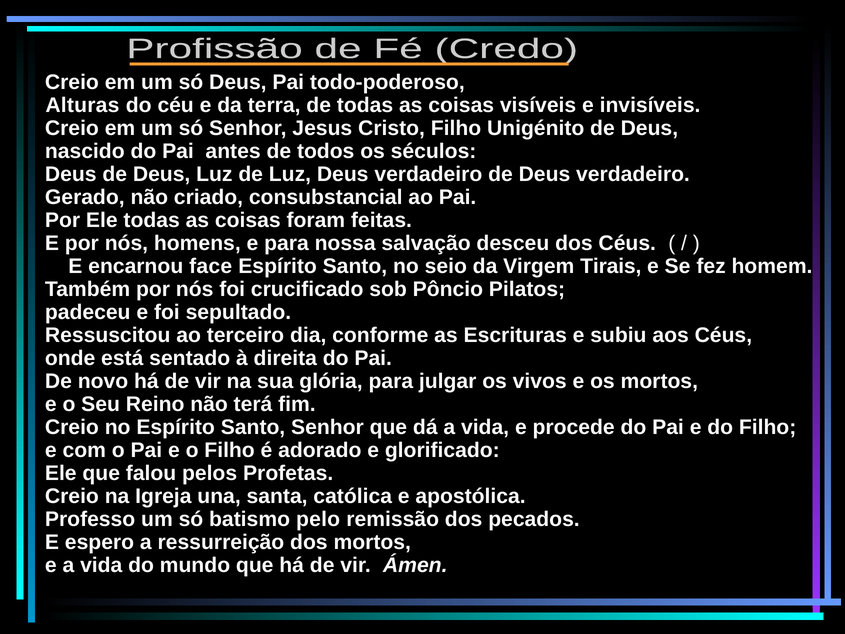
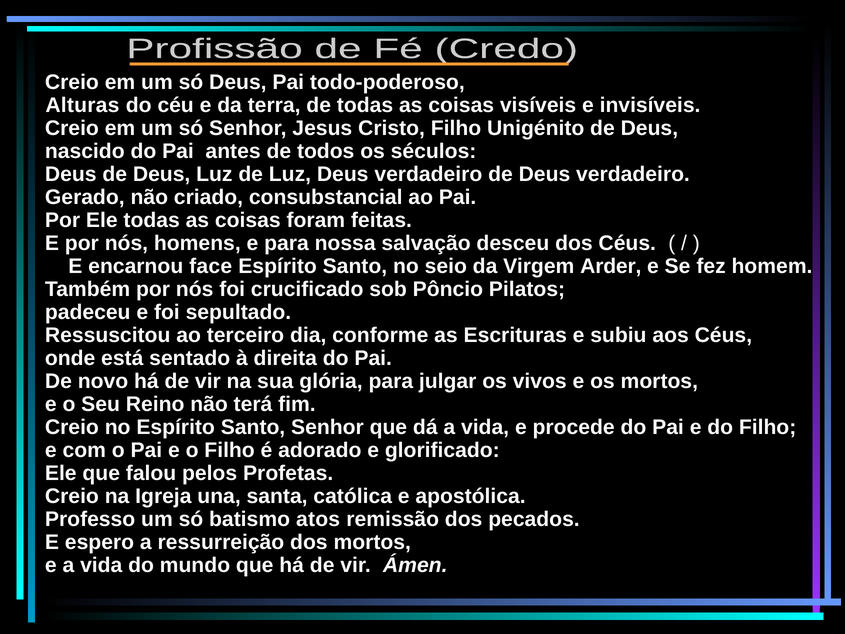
Tirais: Tirais -> Arder
pelo: pelo -> atos
